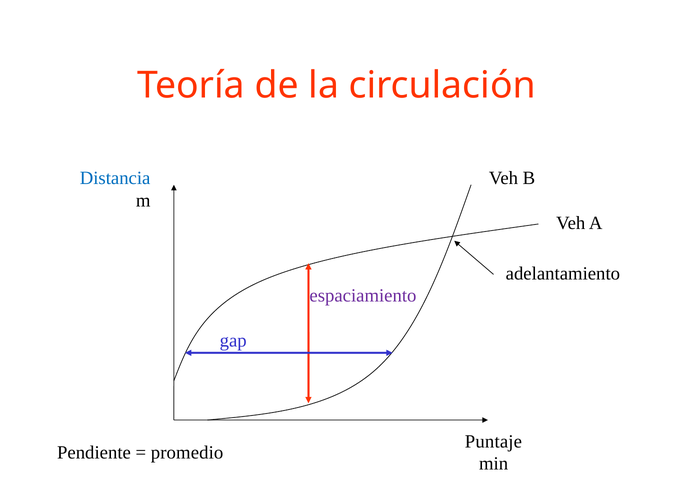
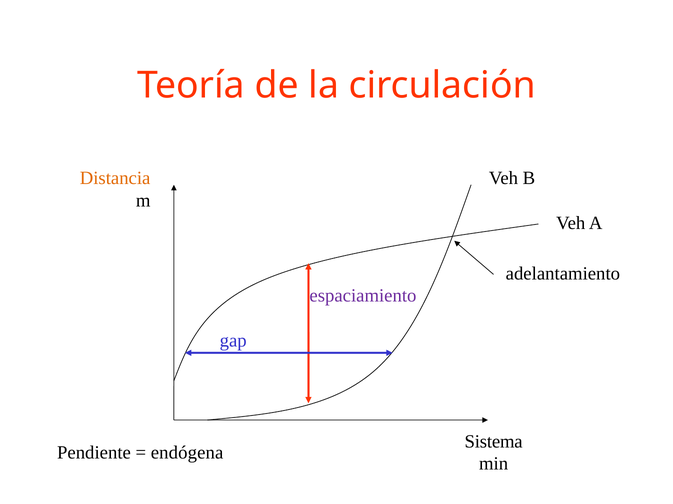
Distancia colour: blue -> orange
Puntaje: Puntaje -> Sistema
promedio: promedio -> endógena
